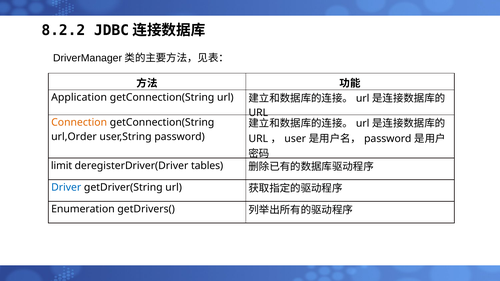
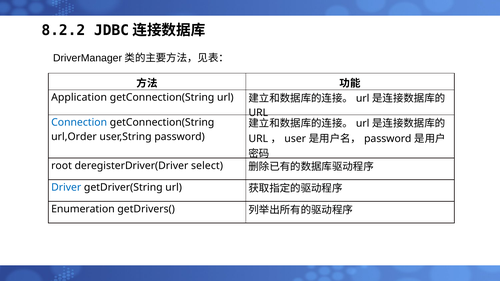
Connection colour: orange -> blue
limit: limit -> root
tables: tables -> select
